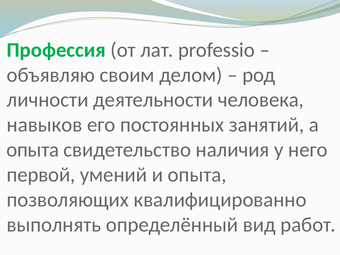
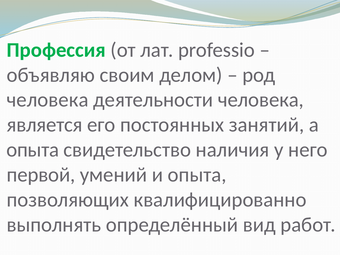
личности at (48, 100): личности -> человека
навыков: навыков -> является
